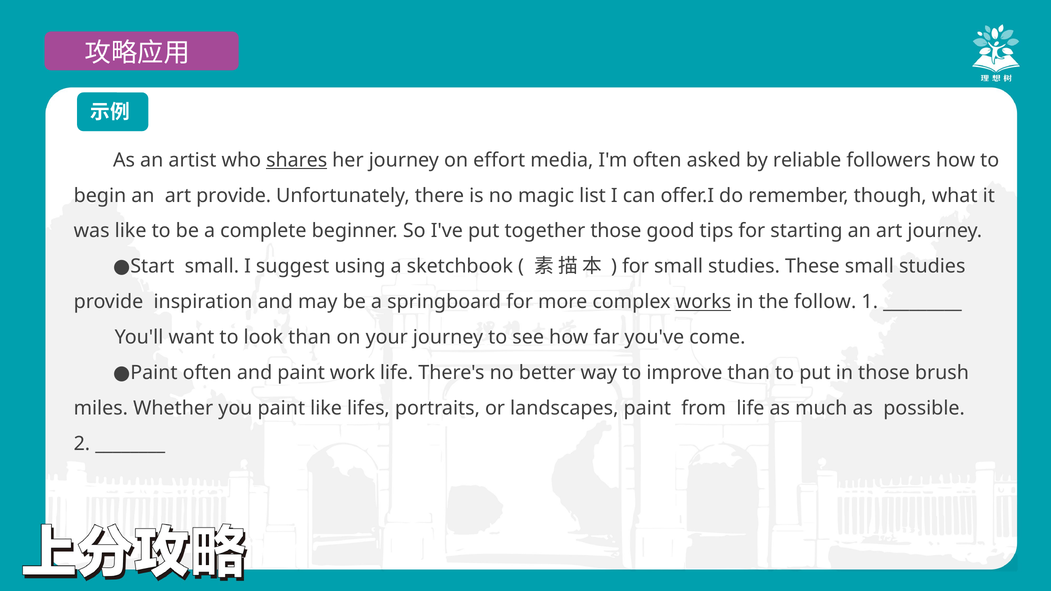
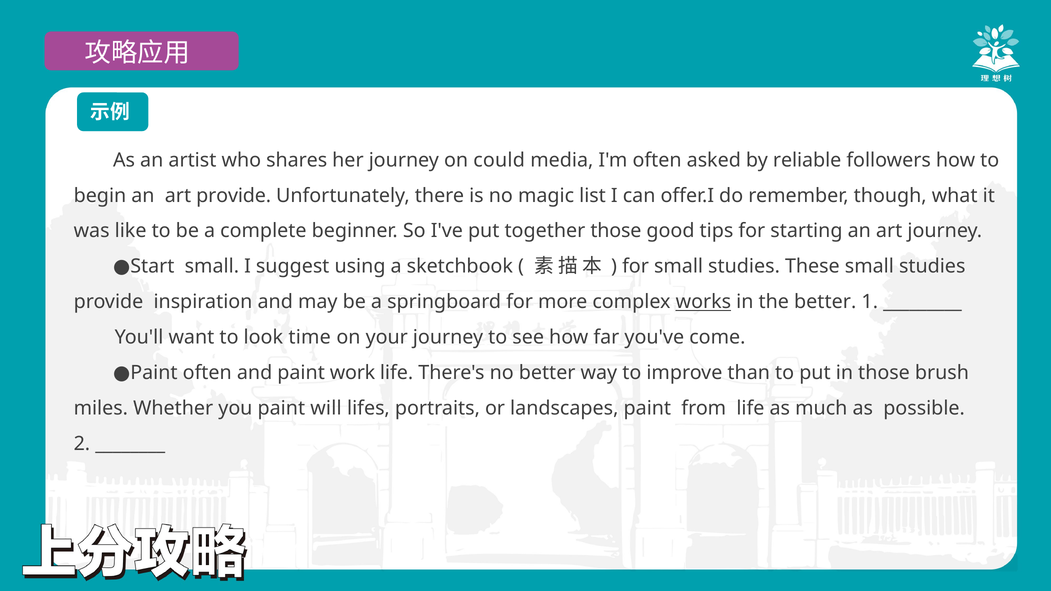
shares underline: present -> none
effort: effort -> could
the follow: follow -> better
look than: than -> time
paint like: like -> will
